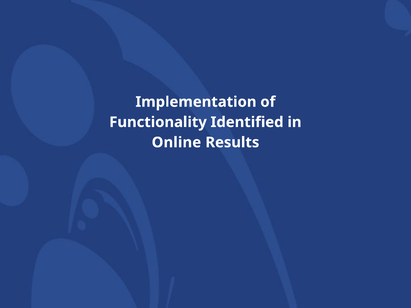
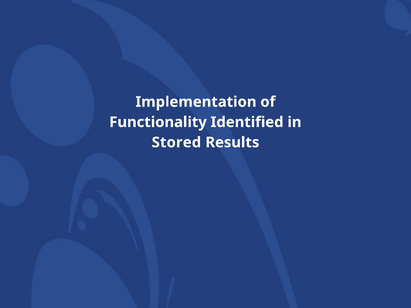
Online: Online -> Stored
